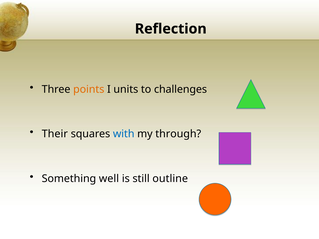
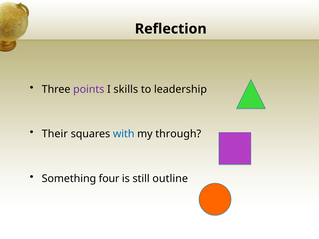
points colour: orange -> purple
units: units -> skills
challenges: challenges -> leadership
well: well -> four
